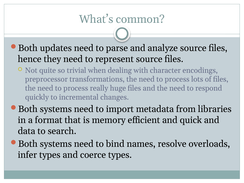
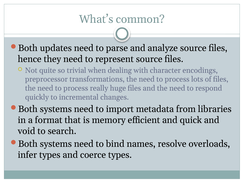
data: data -> void
